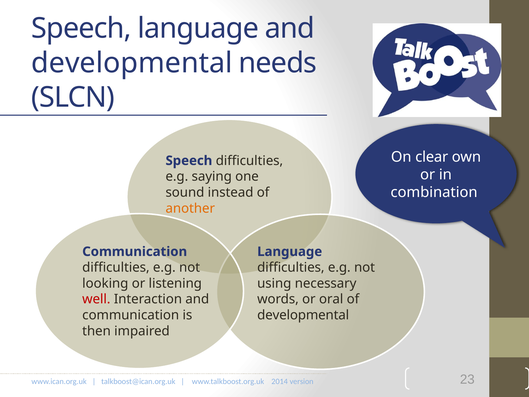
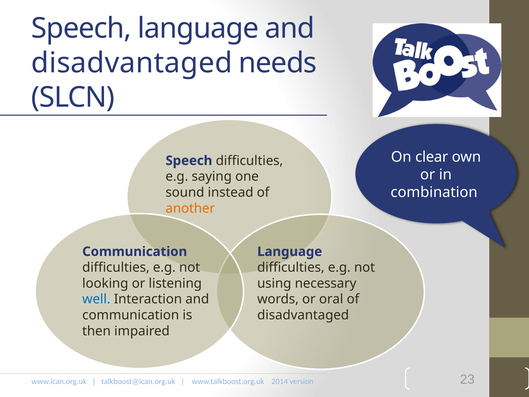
developmental at (132, 63): developmental -> disadvantaged
well colour: red -> blue
developmental at (303, 315): developmental -> disadvantaged
